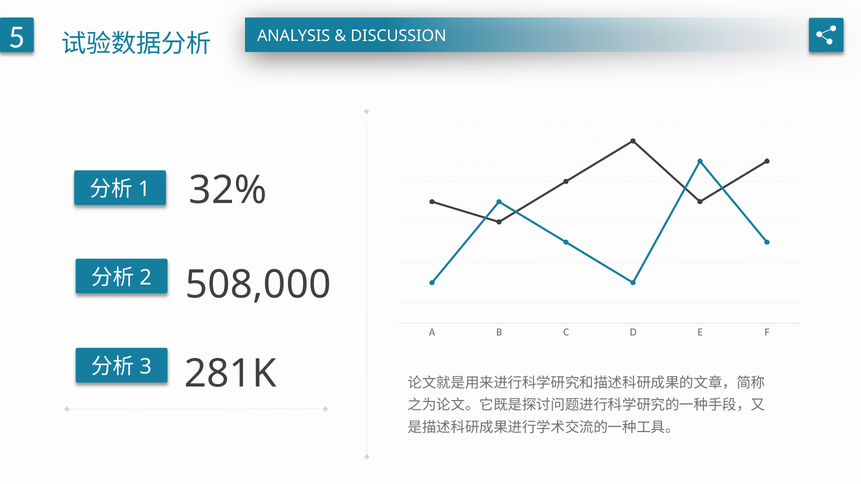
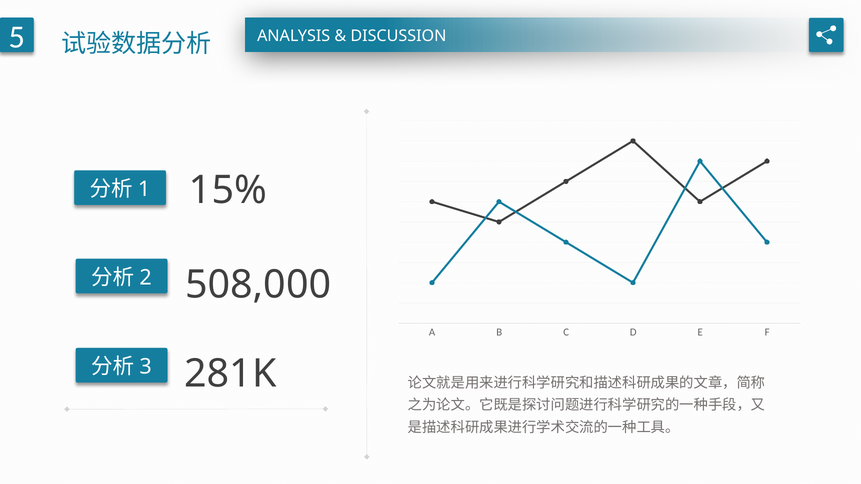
32%: 32% -> 15%
